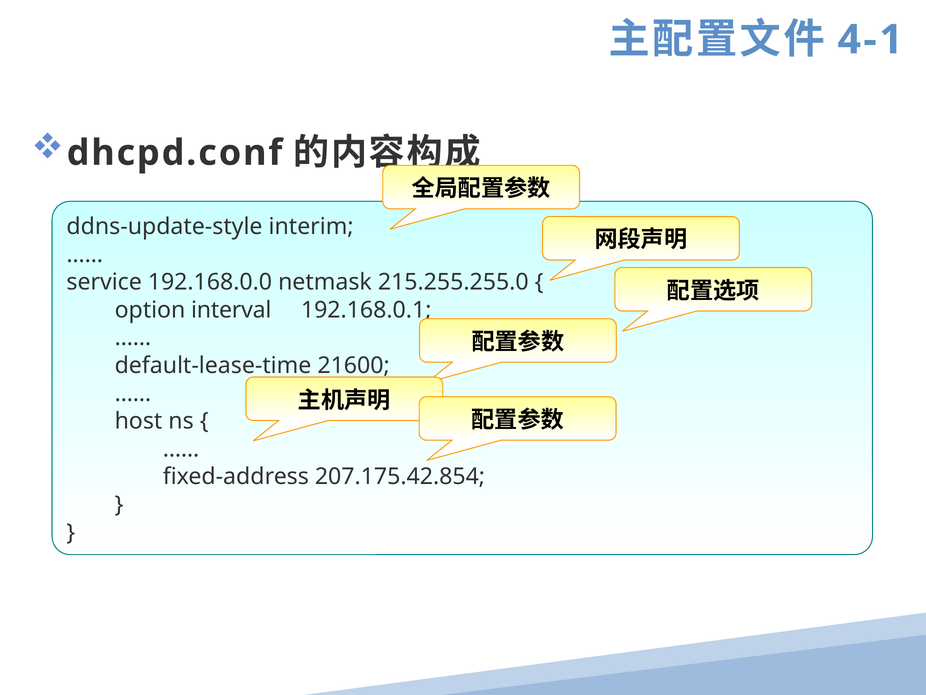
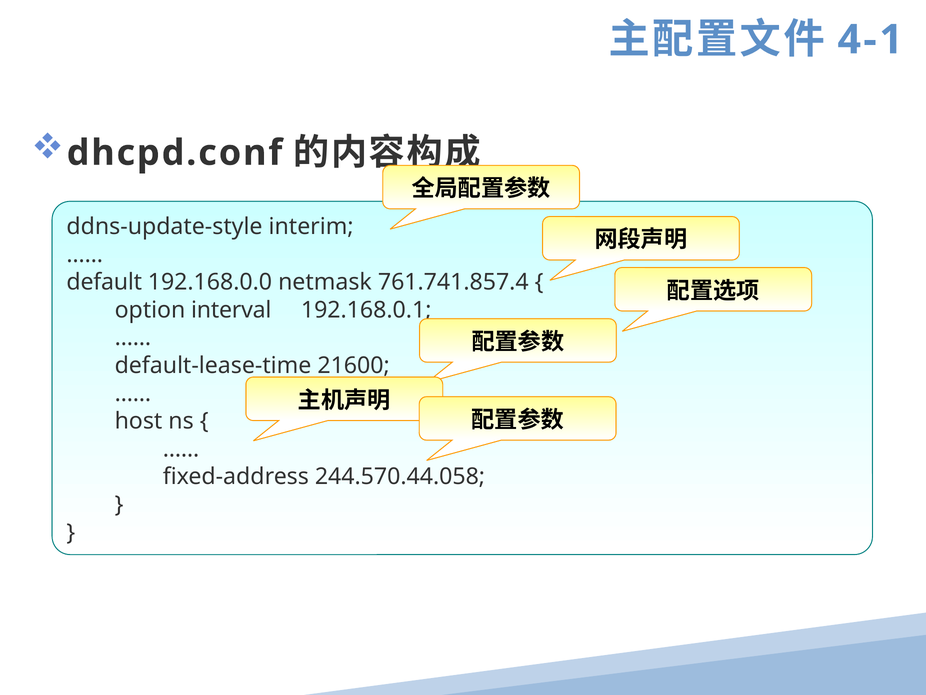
service: service -> default
215.255.255.0: 215.255.255.0 -> 761.741.857.4
207.175.42.854: 207.175.42.854 -> 244.570.44.058
